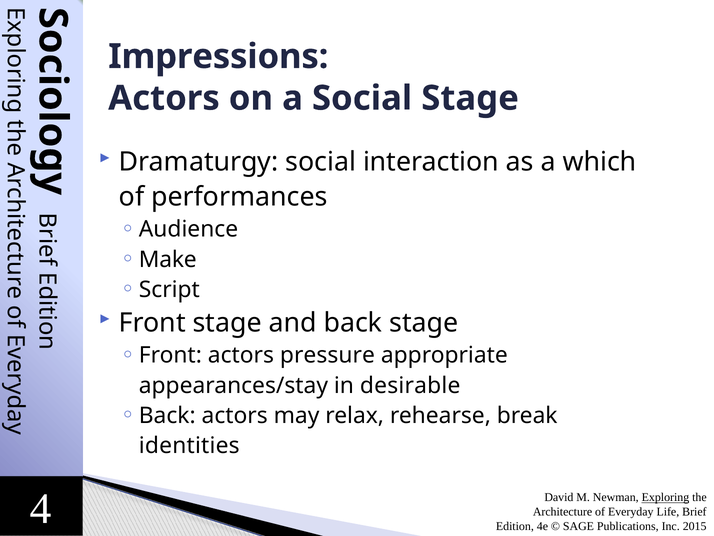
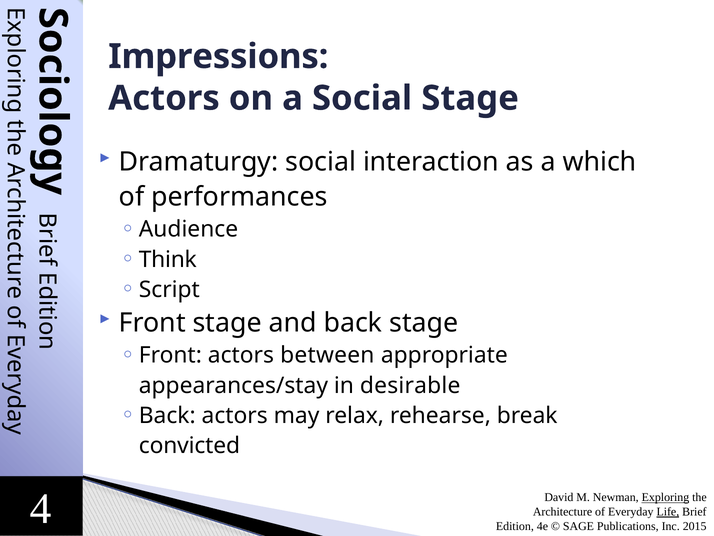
Make: Make -> Think
pressure: pressure -> between
identities: identities -> convicted
Life underline: none -> present
